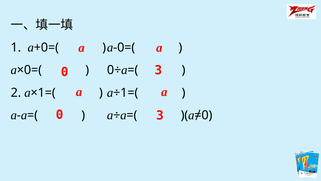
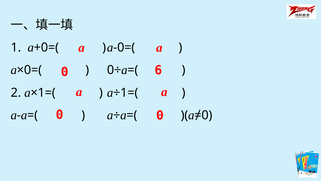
3 at (158, 70): 3 -> 6
3 at (160, 115): 3 -> 0
